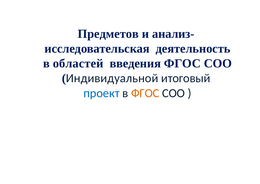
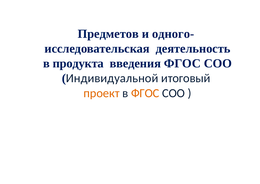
анализ-: анализ- -> одного-
областей: областей -> продукта
проект colour: blue -> orange
